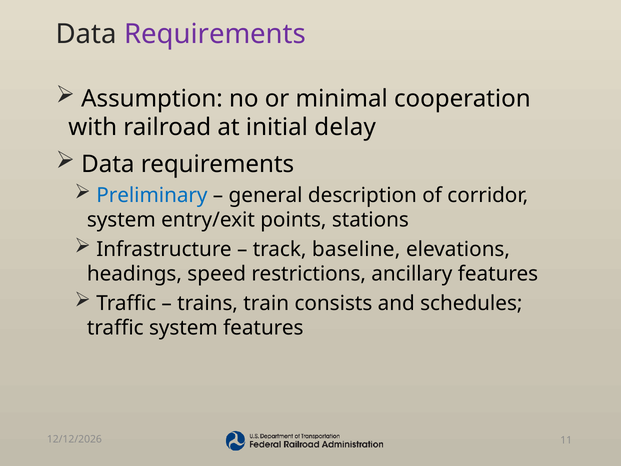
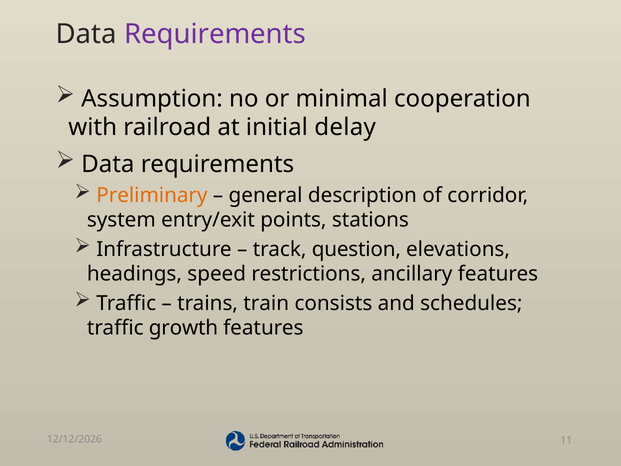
Preliminary colour: blue -> orange
baseline: baseline -> question
traffic system: system -> growth
